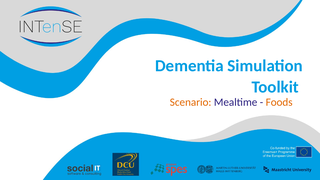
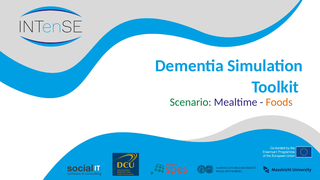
Scenario colour: orange -> green
